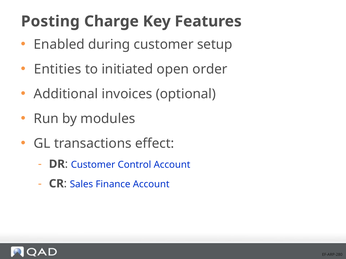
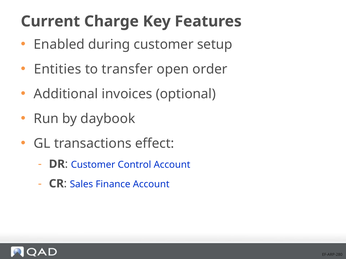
Posting: Posting -> Current
initiated: initiated -> transfer
modules: modules -> daybook
